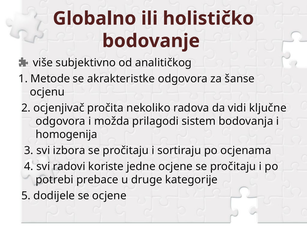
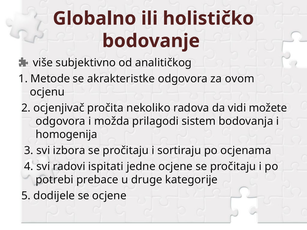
šanse: šanse -> ovom
ključne: ključne -> možete
koriste: koriste -> ispitati
